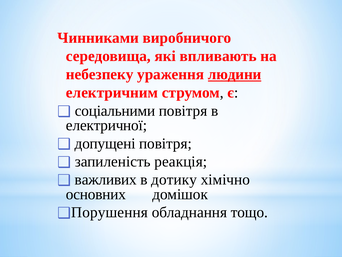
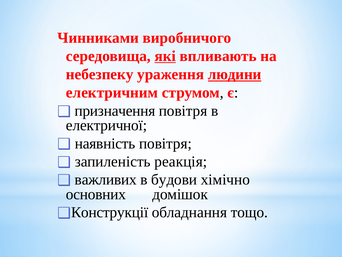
які underline: none -> present
соціальними: соціальними -> призначення
допущені: допущені -> наявність
дотику: дотику -> будови
Порушення: Порушення -> Конструкції
